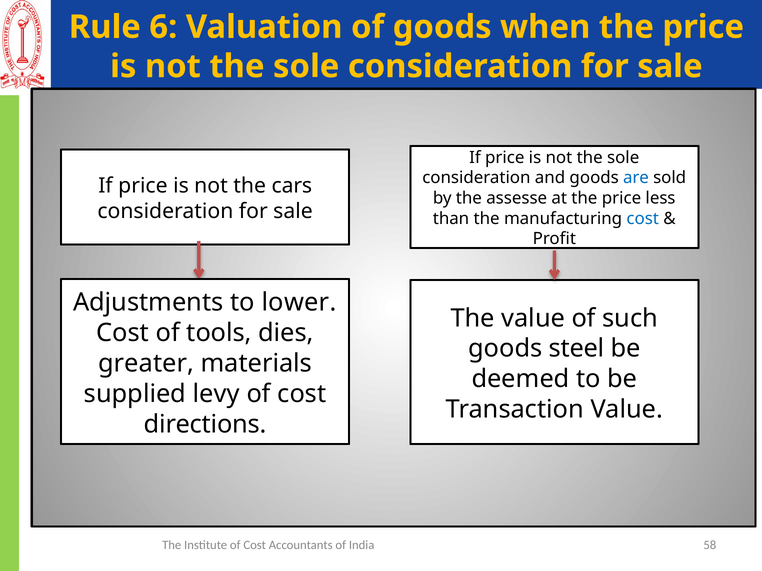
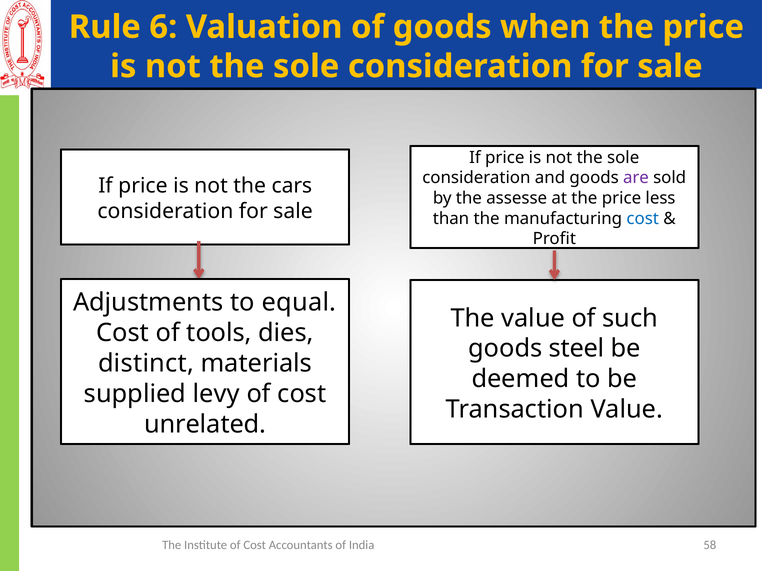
are colour: blue -> purple
lower: lower -> equal
greater: greater -> distinct
directions: directions -> unrelated
